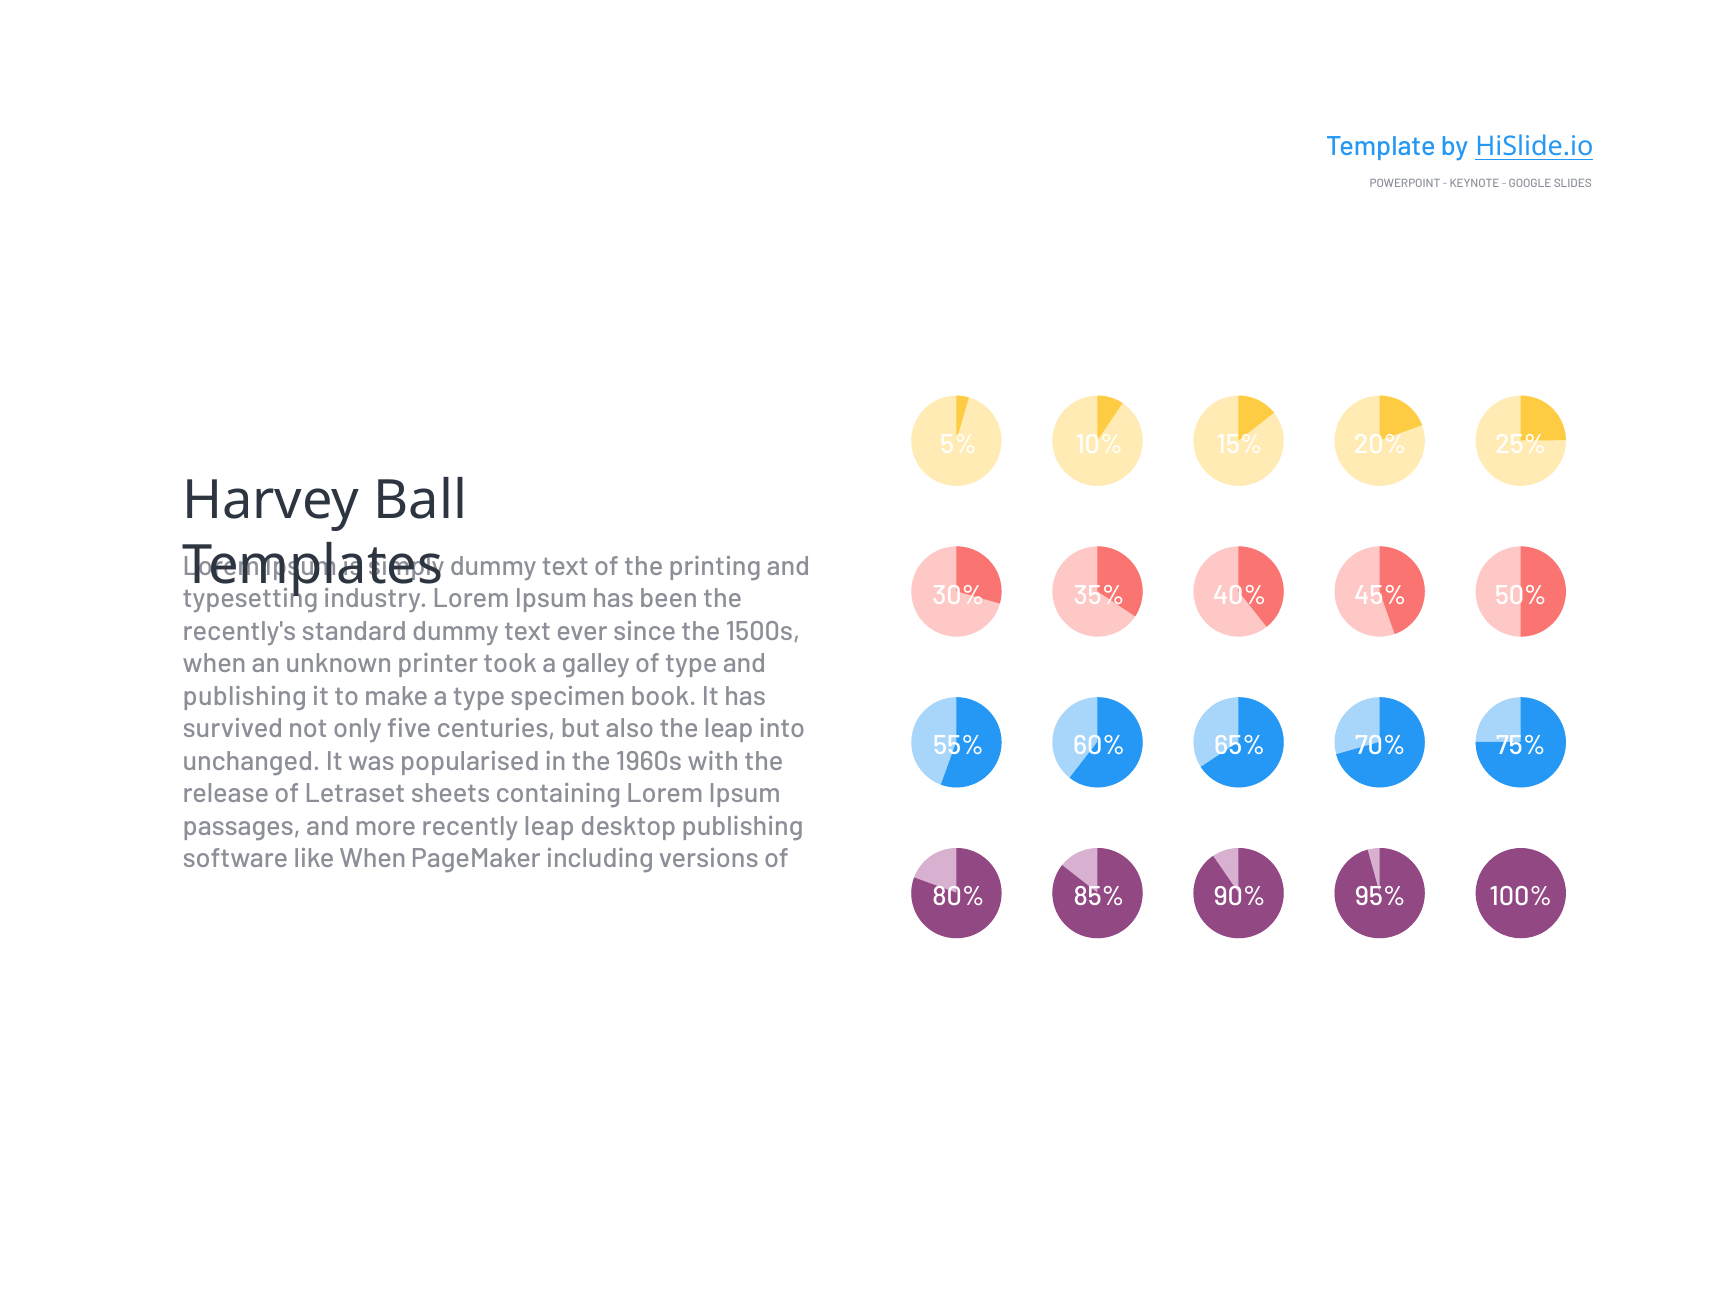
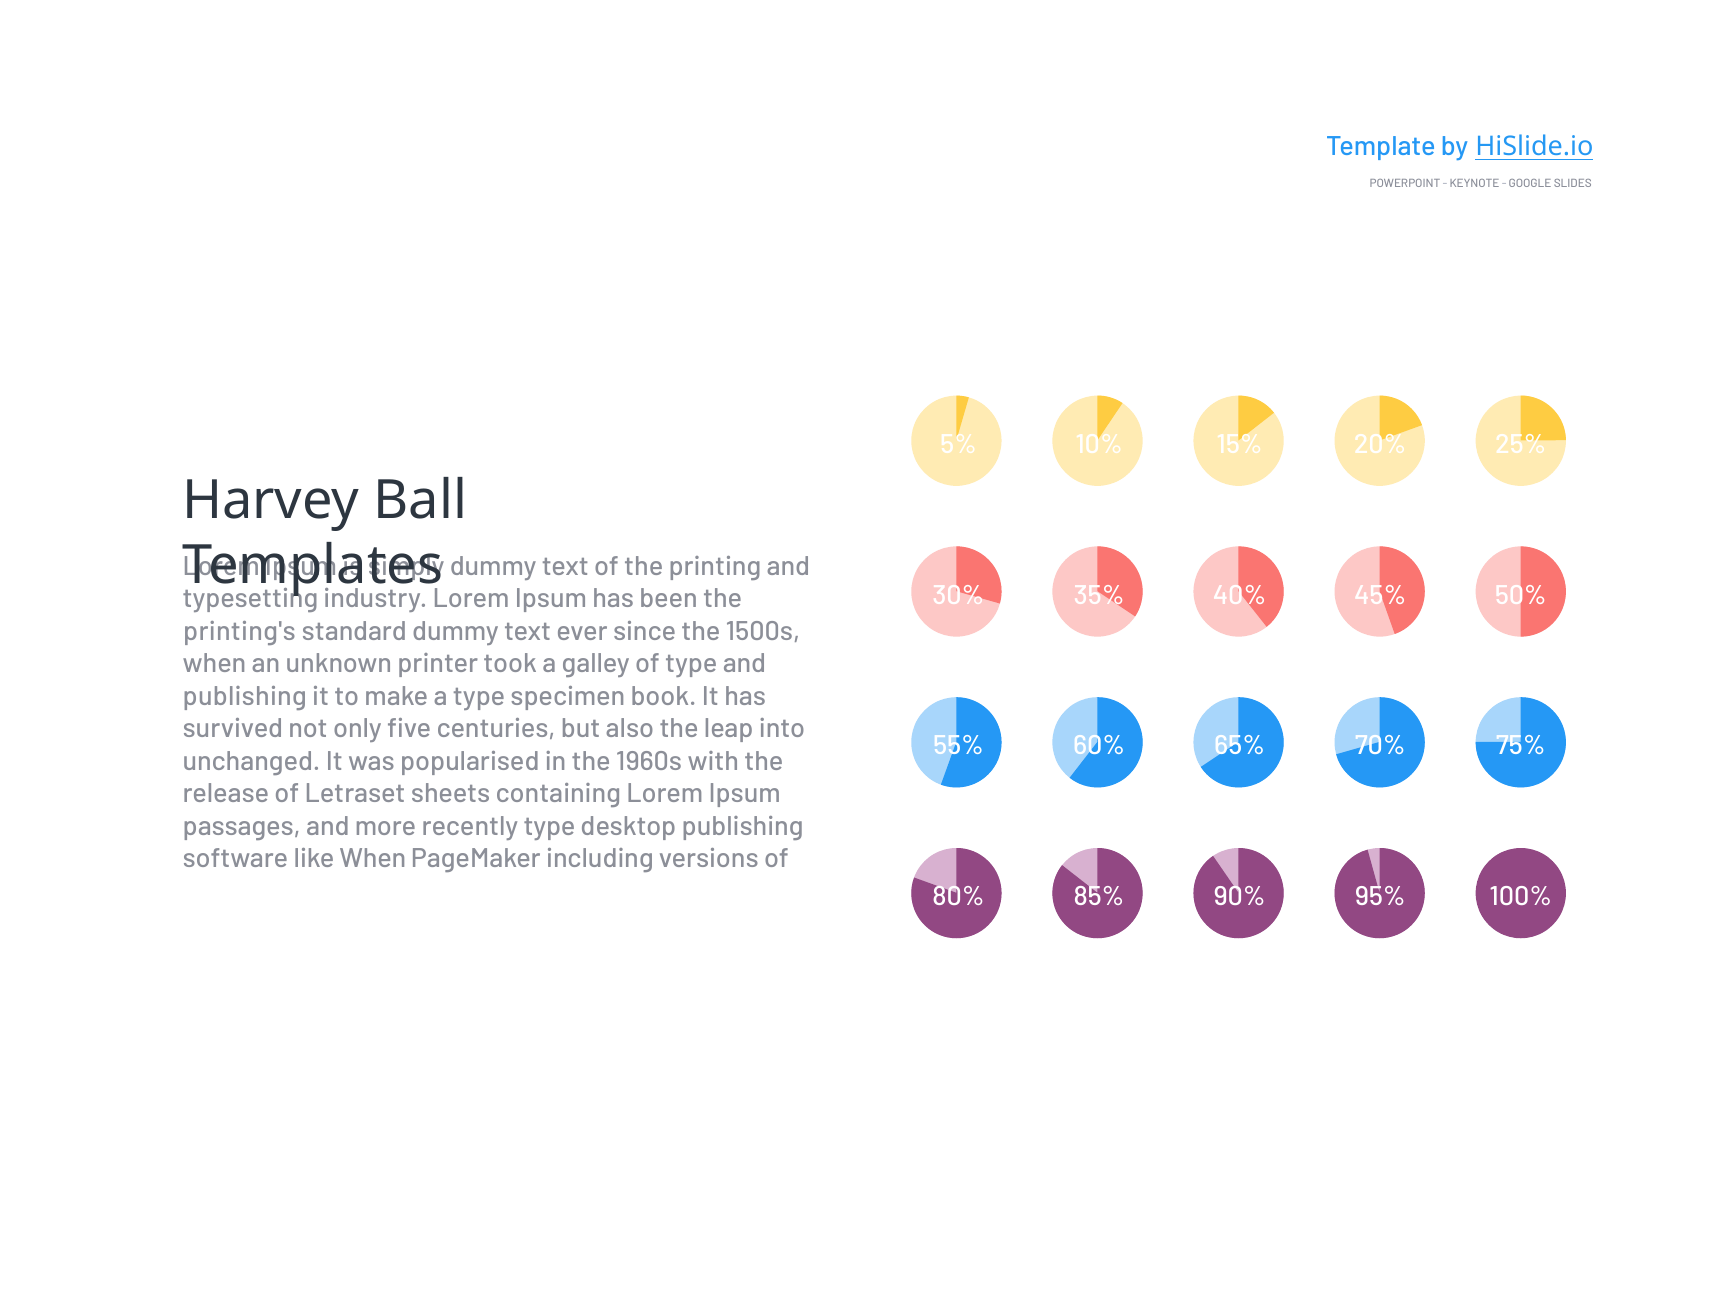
recently's: recently's -> printing's
recently leap: leap -> type
